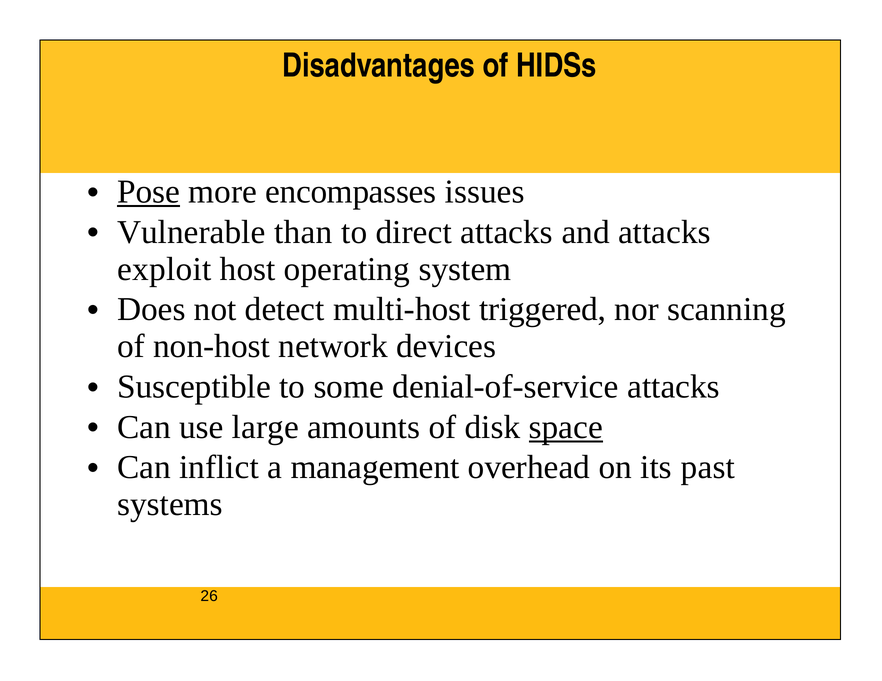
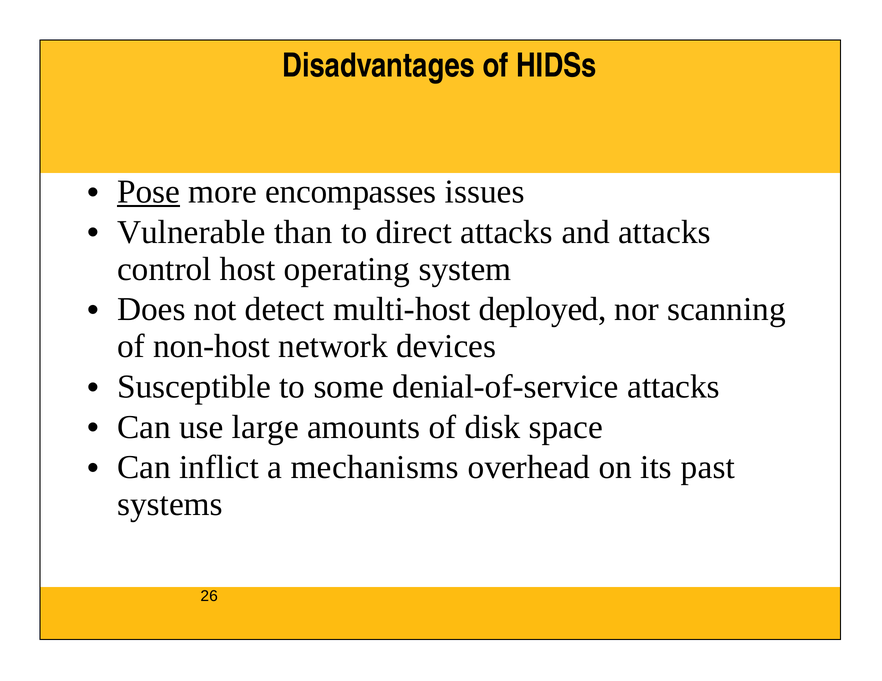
exploit: exploit -> control
triggered: triggered -> deployed
space underline: present -> none
management: management -> mechanisms
